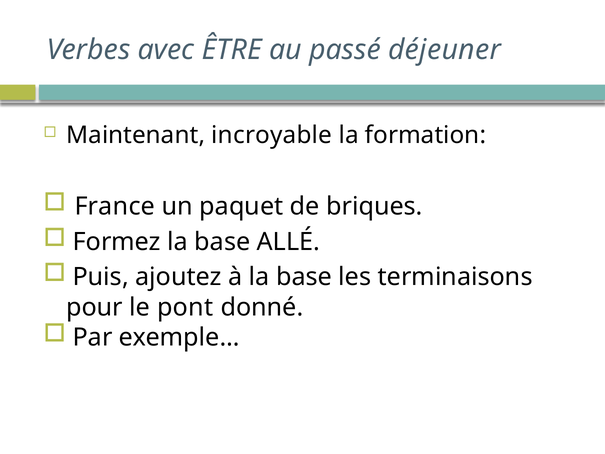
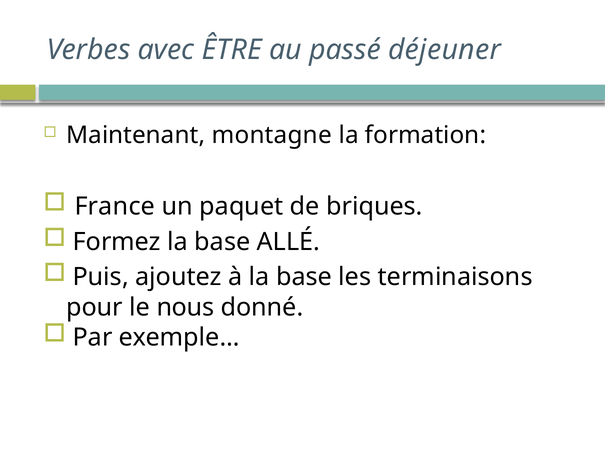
incroyable: incroyable -> montagne
pont: pont -> nous
